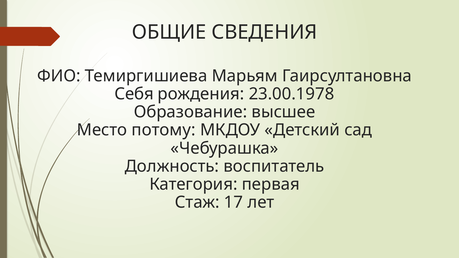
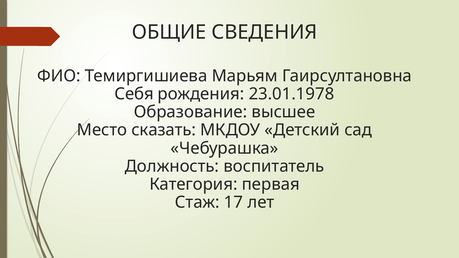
23.00.1978: 23.00.1978 -> 23.01.1978
потому: потому -> сказать
